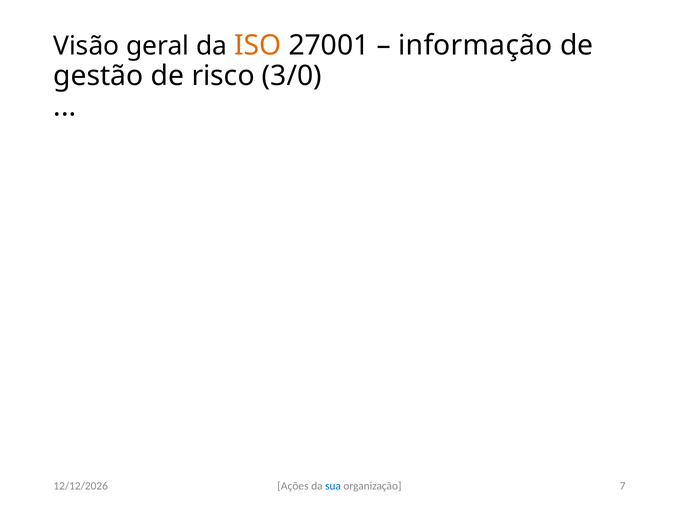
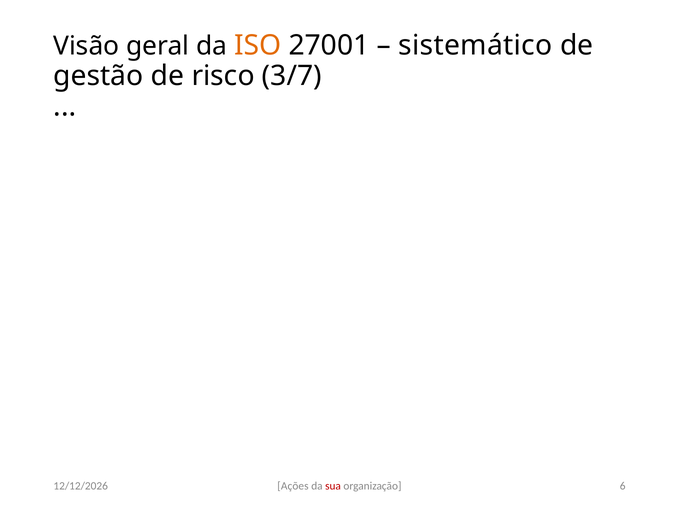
informação: informação -> sistemático
3/0: 3/0 -> 3/7
sua colour: blue -> red
7: 7 -> 6
